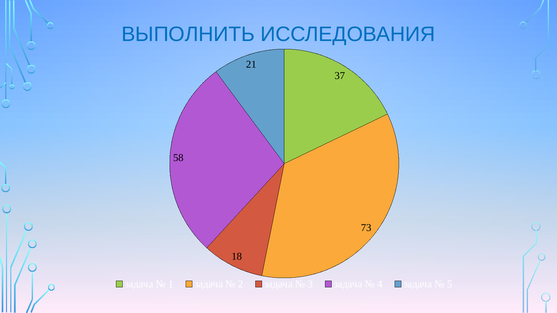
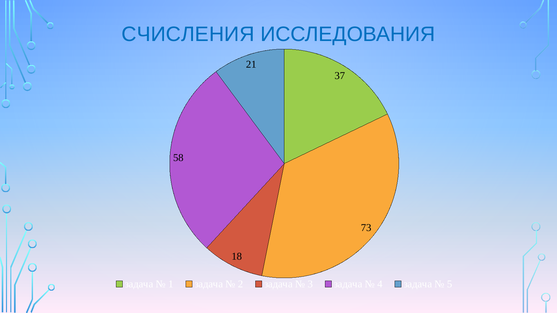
ВЫПОЛНИТЬ: ВЫПОЛНИТЬ -> СЧИСЛЕНИЯ
